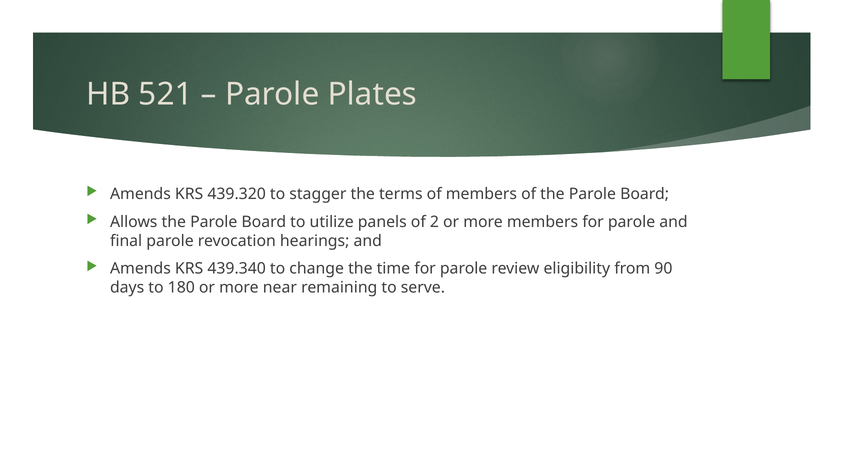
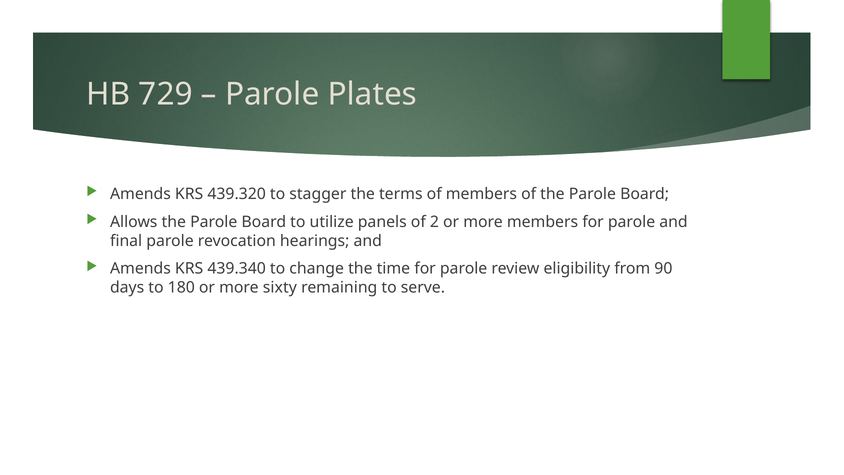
521: 521 -> 729
near: near -> sixty
